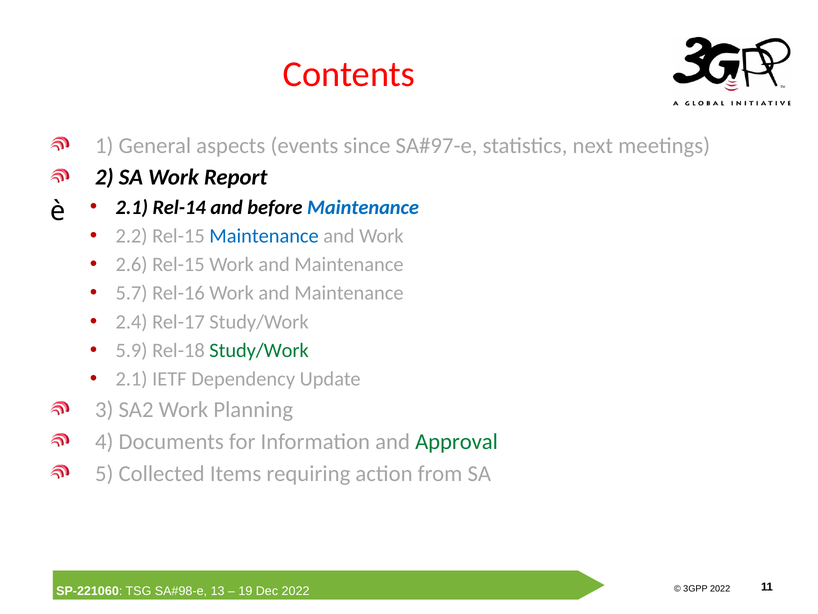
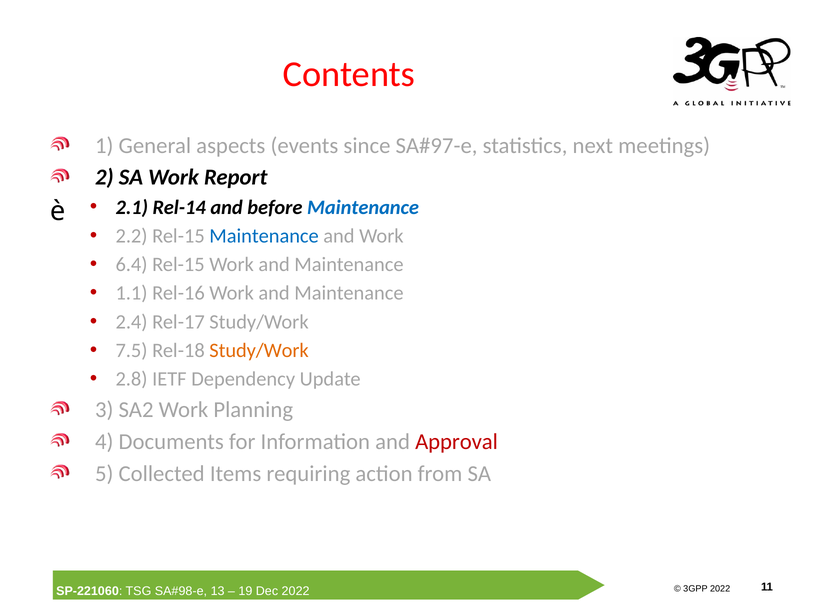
2.6: 2.6 -> 6.4
5.7: 5.7 -> 1.1
5.9: 5.9 -> 7.5
Study/Work at (259, 350) colour: green -> orange
2.1 at (132, 379): 2.1 -> 2.8
Approval colour: green -> red
